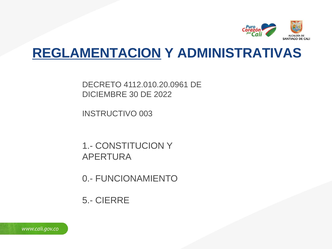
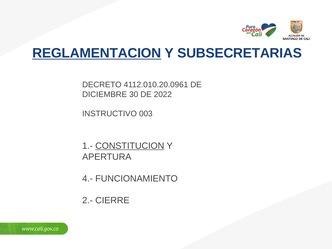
ADMINISTRATIVAS: ADMINISTRATIVAS -> SUBSECRETARIAS
CONSTITUCION underline: none -> present
0.-: 0.- -> 4.-
5.-: 5.- -> 2.-
